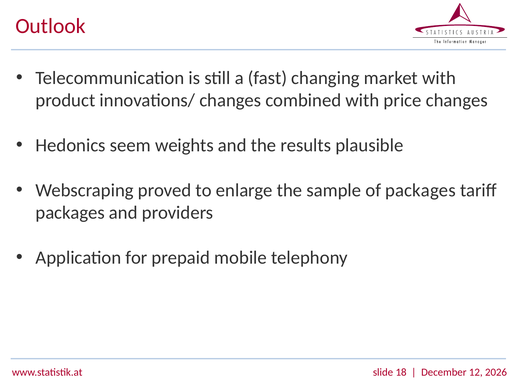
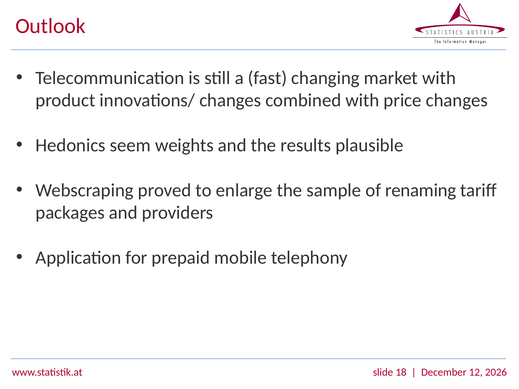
of packages: packages -> renaming
